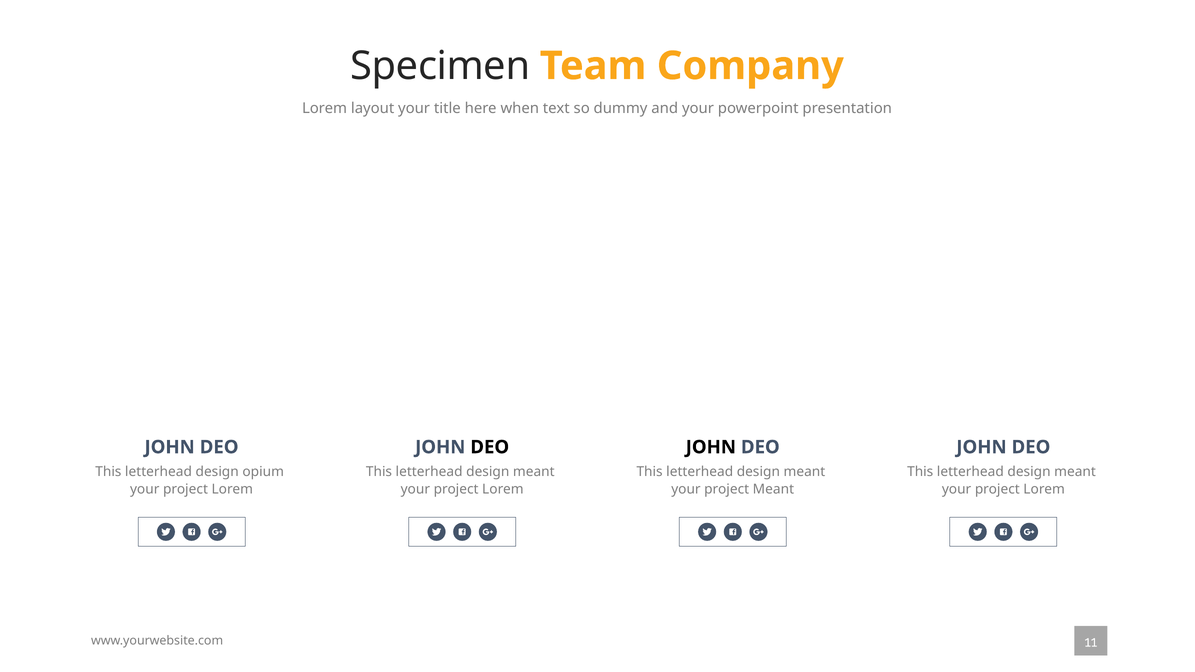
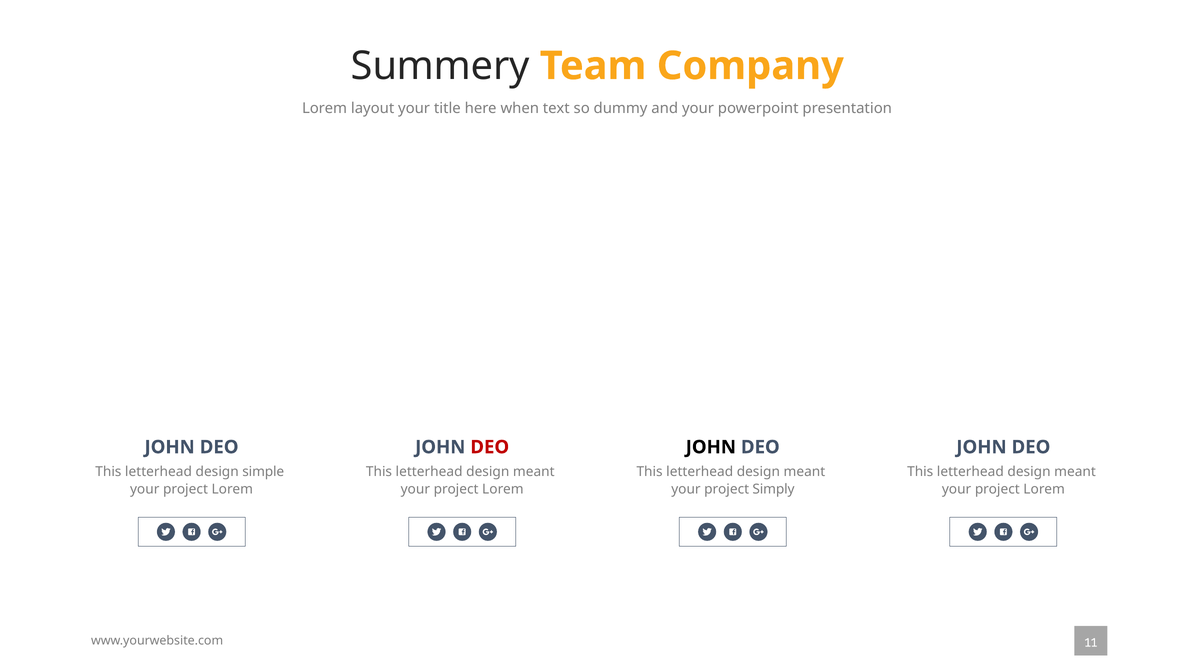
Specimen: Specimen -> Summery
DEO at (490, 447) colour: black -> red
opium: opium -> simple
project Meant: Meant -> Simply
